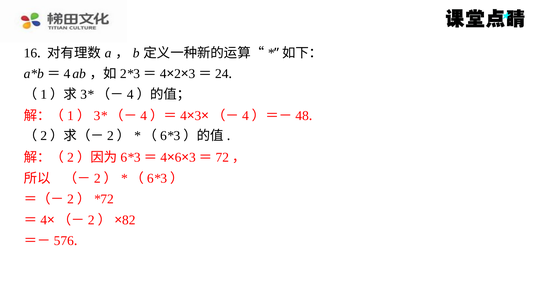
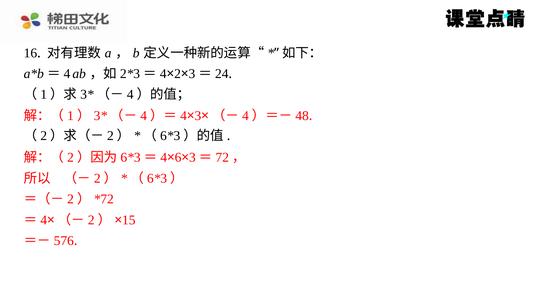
82: 82 -> 15
